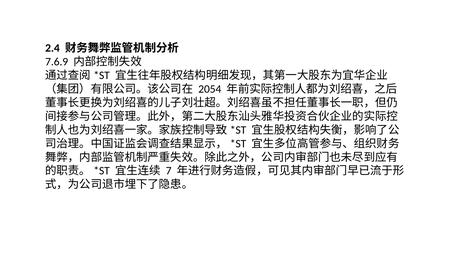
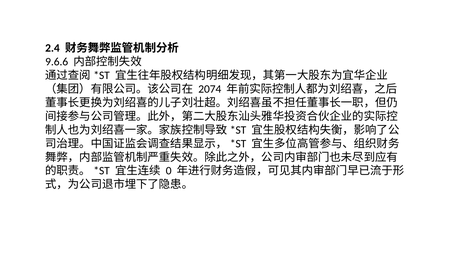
7.6.9: 7.6.9 -> 9.6.6
2054: 2054 -> 2074
7: 7 -> 0
